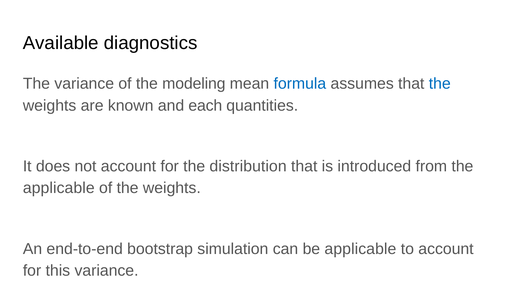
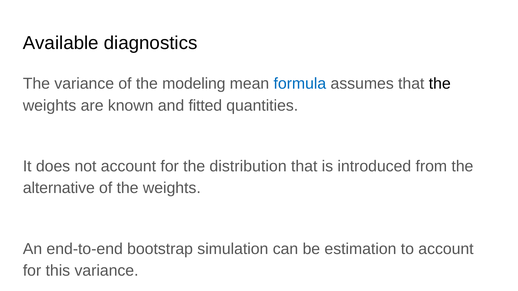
the at (440, 84) colour: blue -> black
each: each -> fitted
applicable at (59, 188): applicable -> alternative
be applicable: applicable -> estimation
